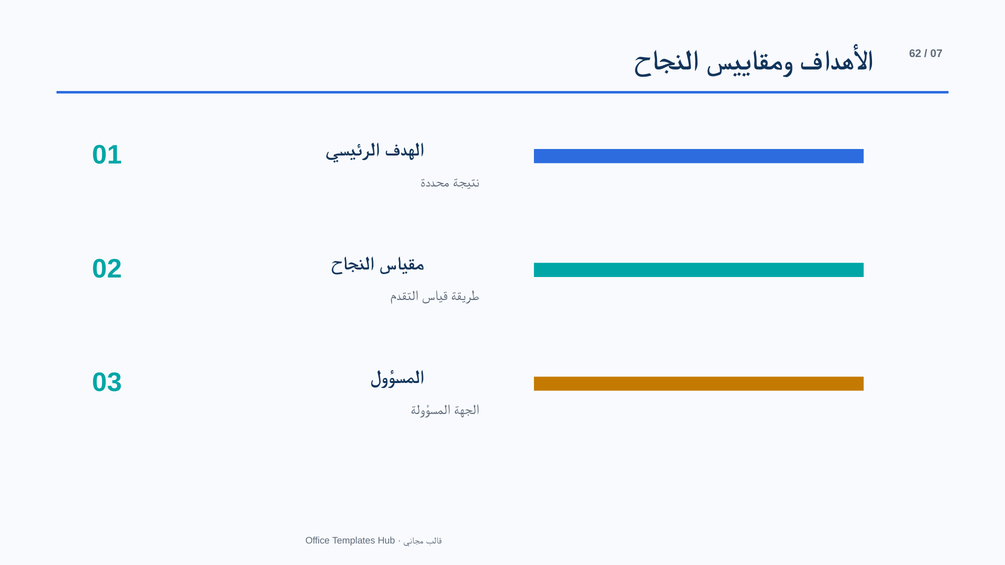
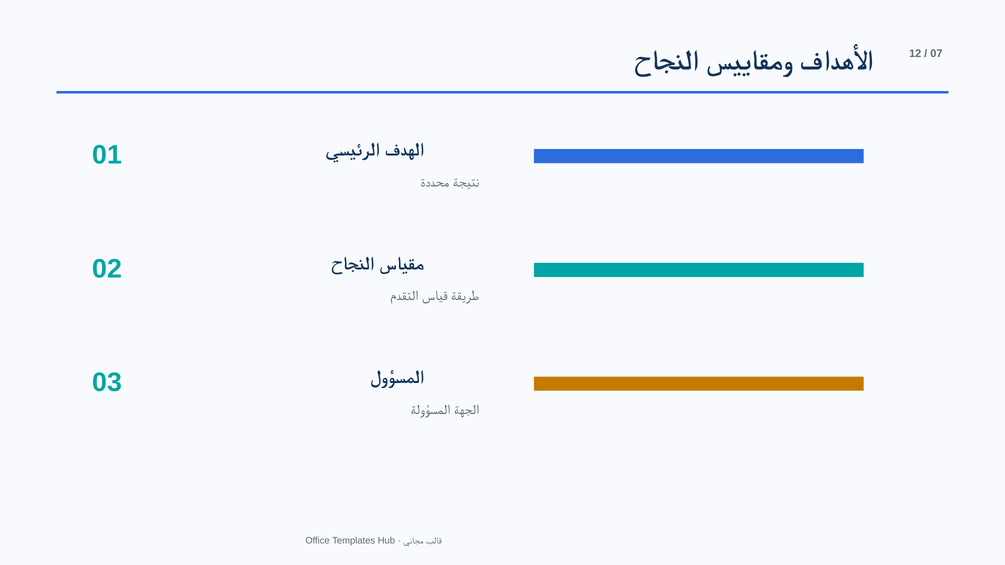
62: 62 -> 12
